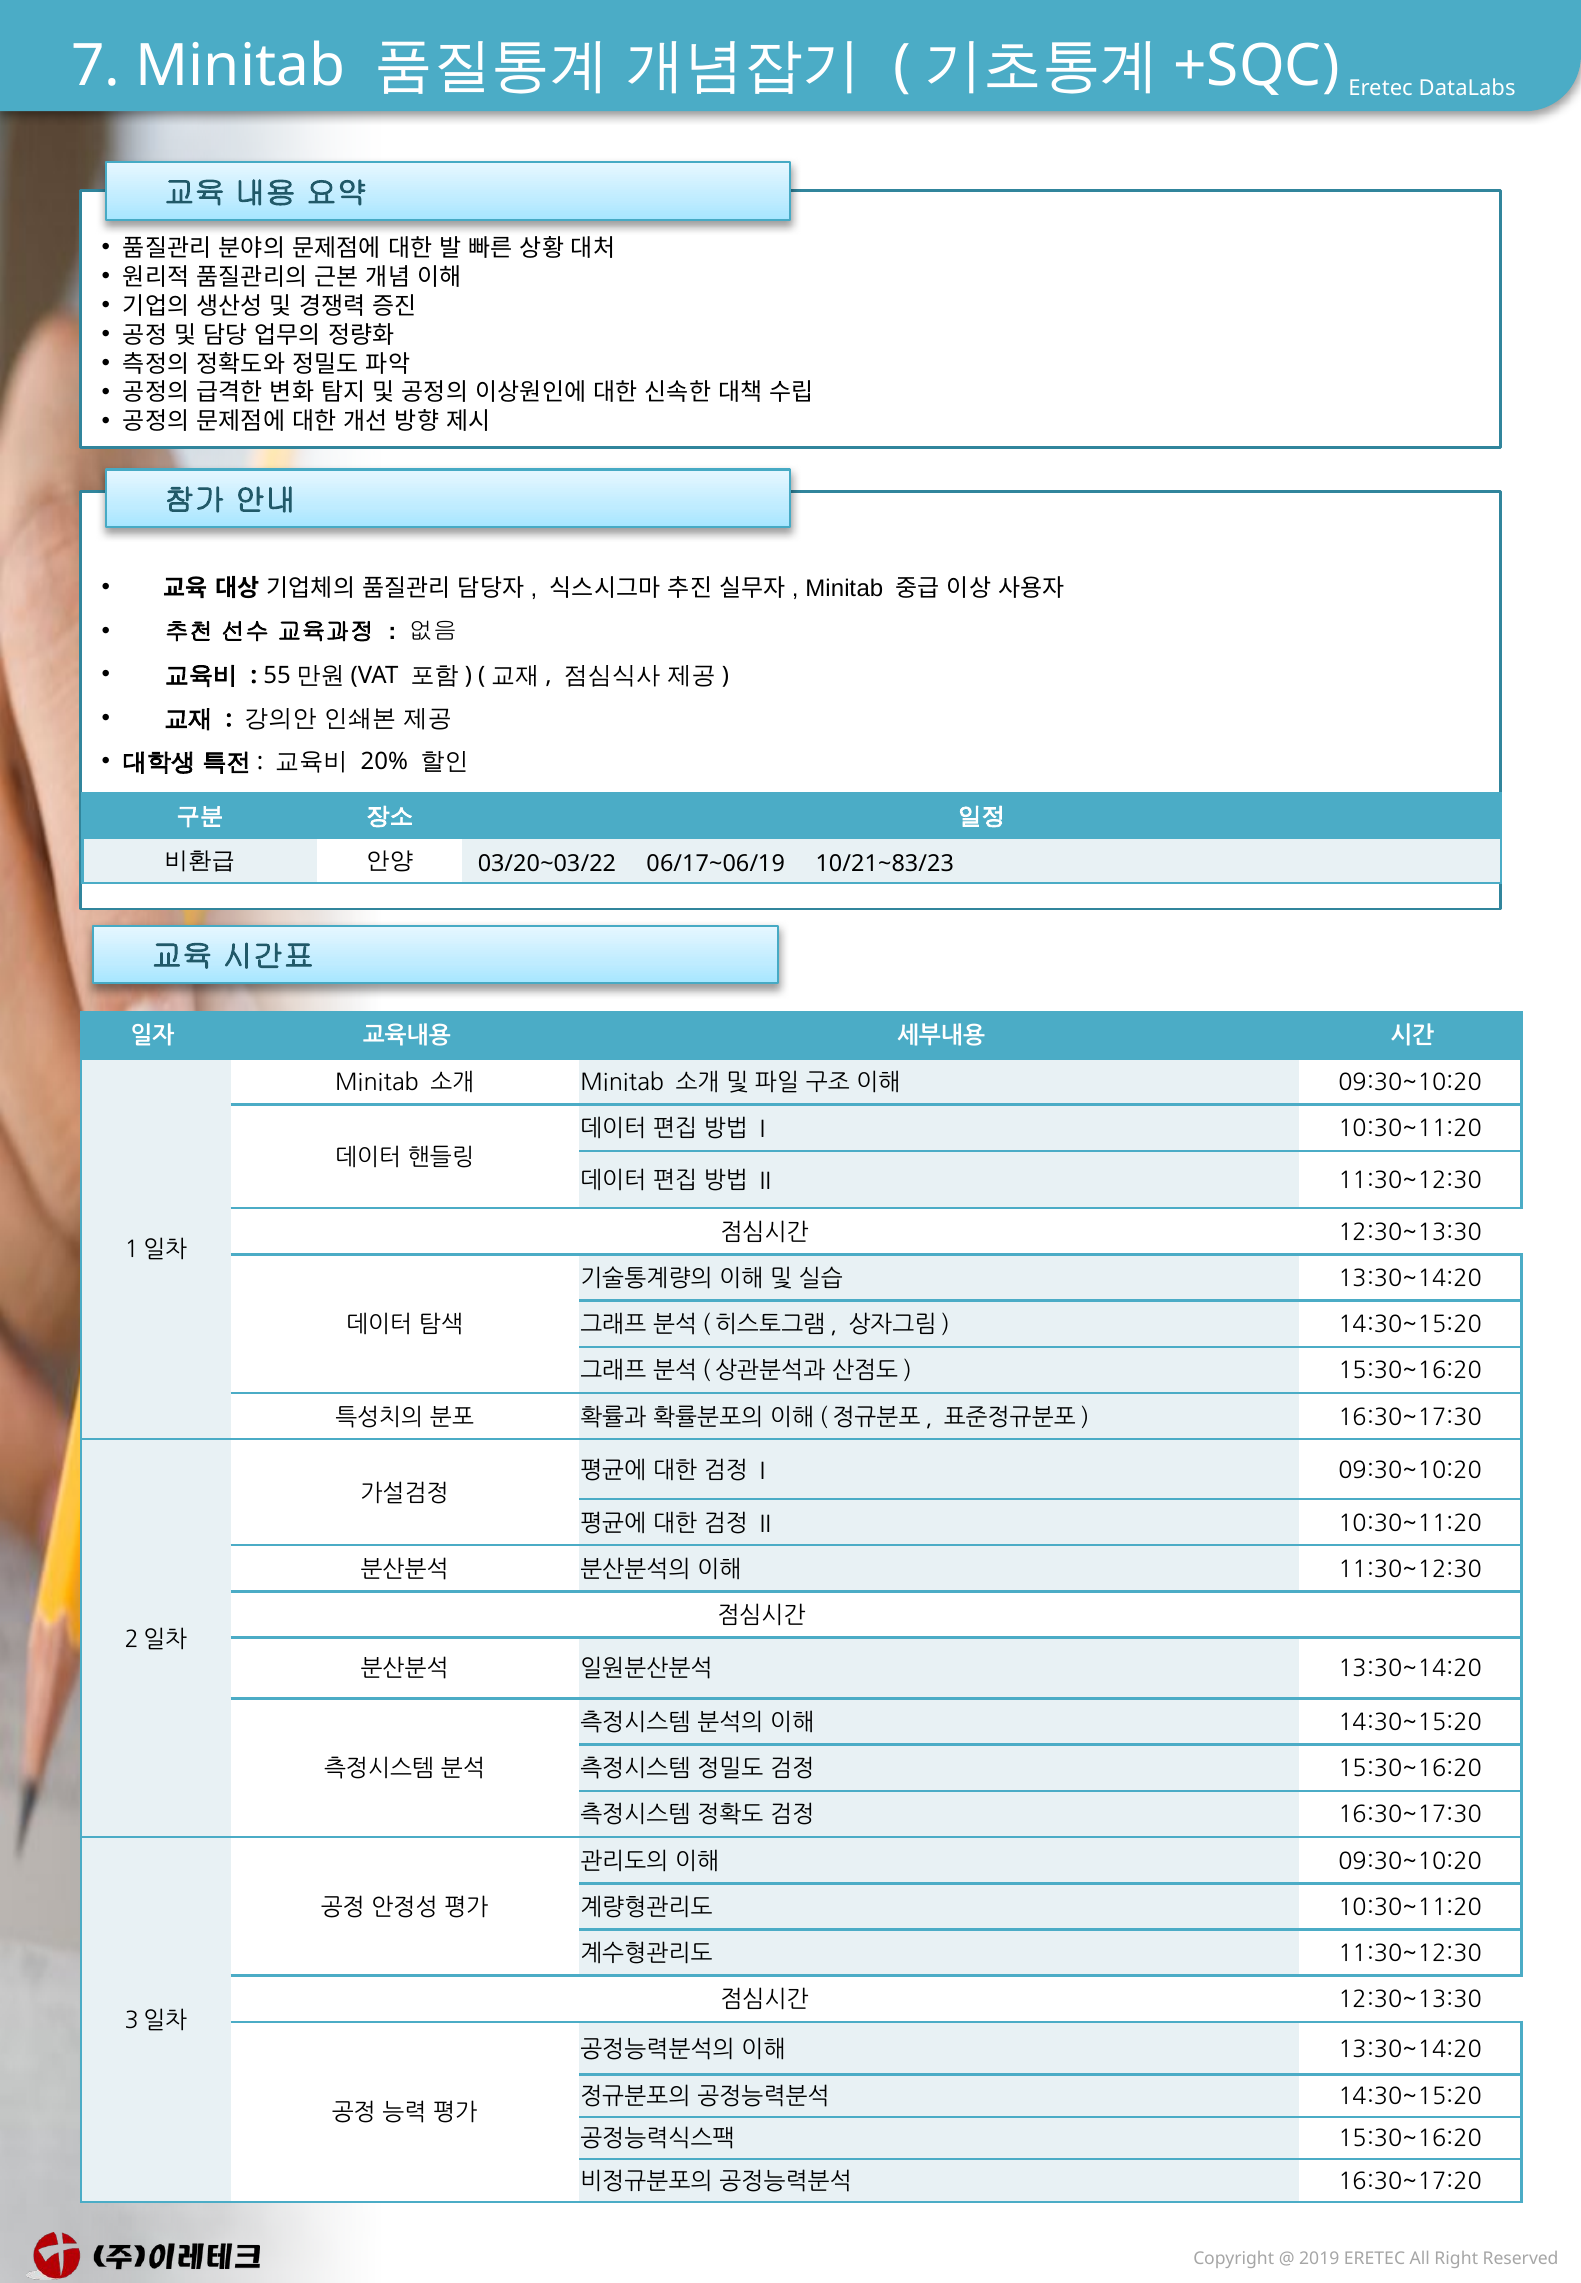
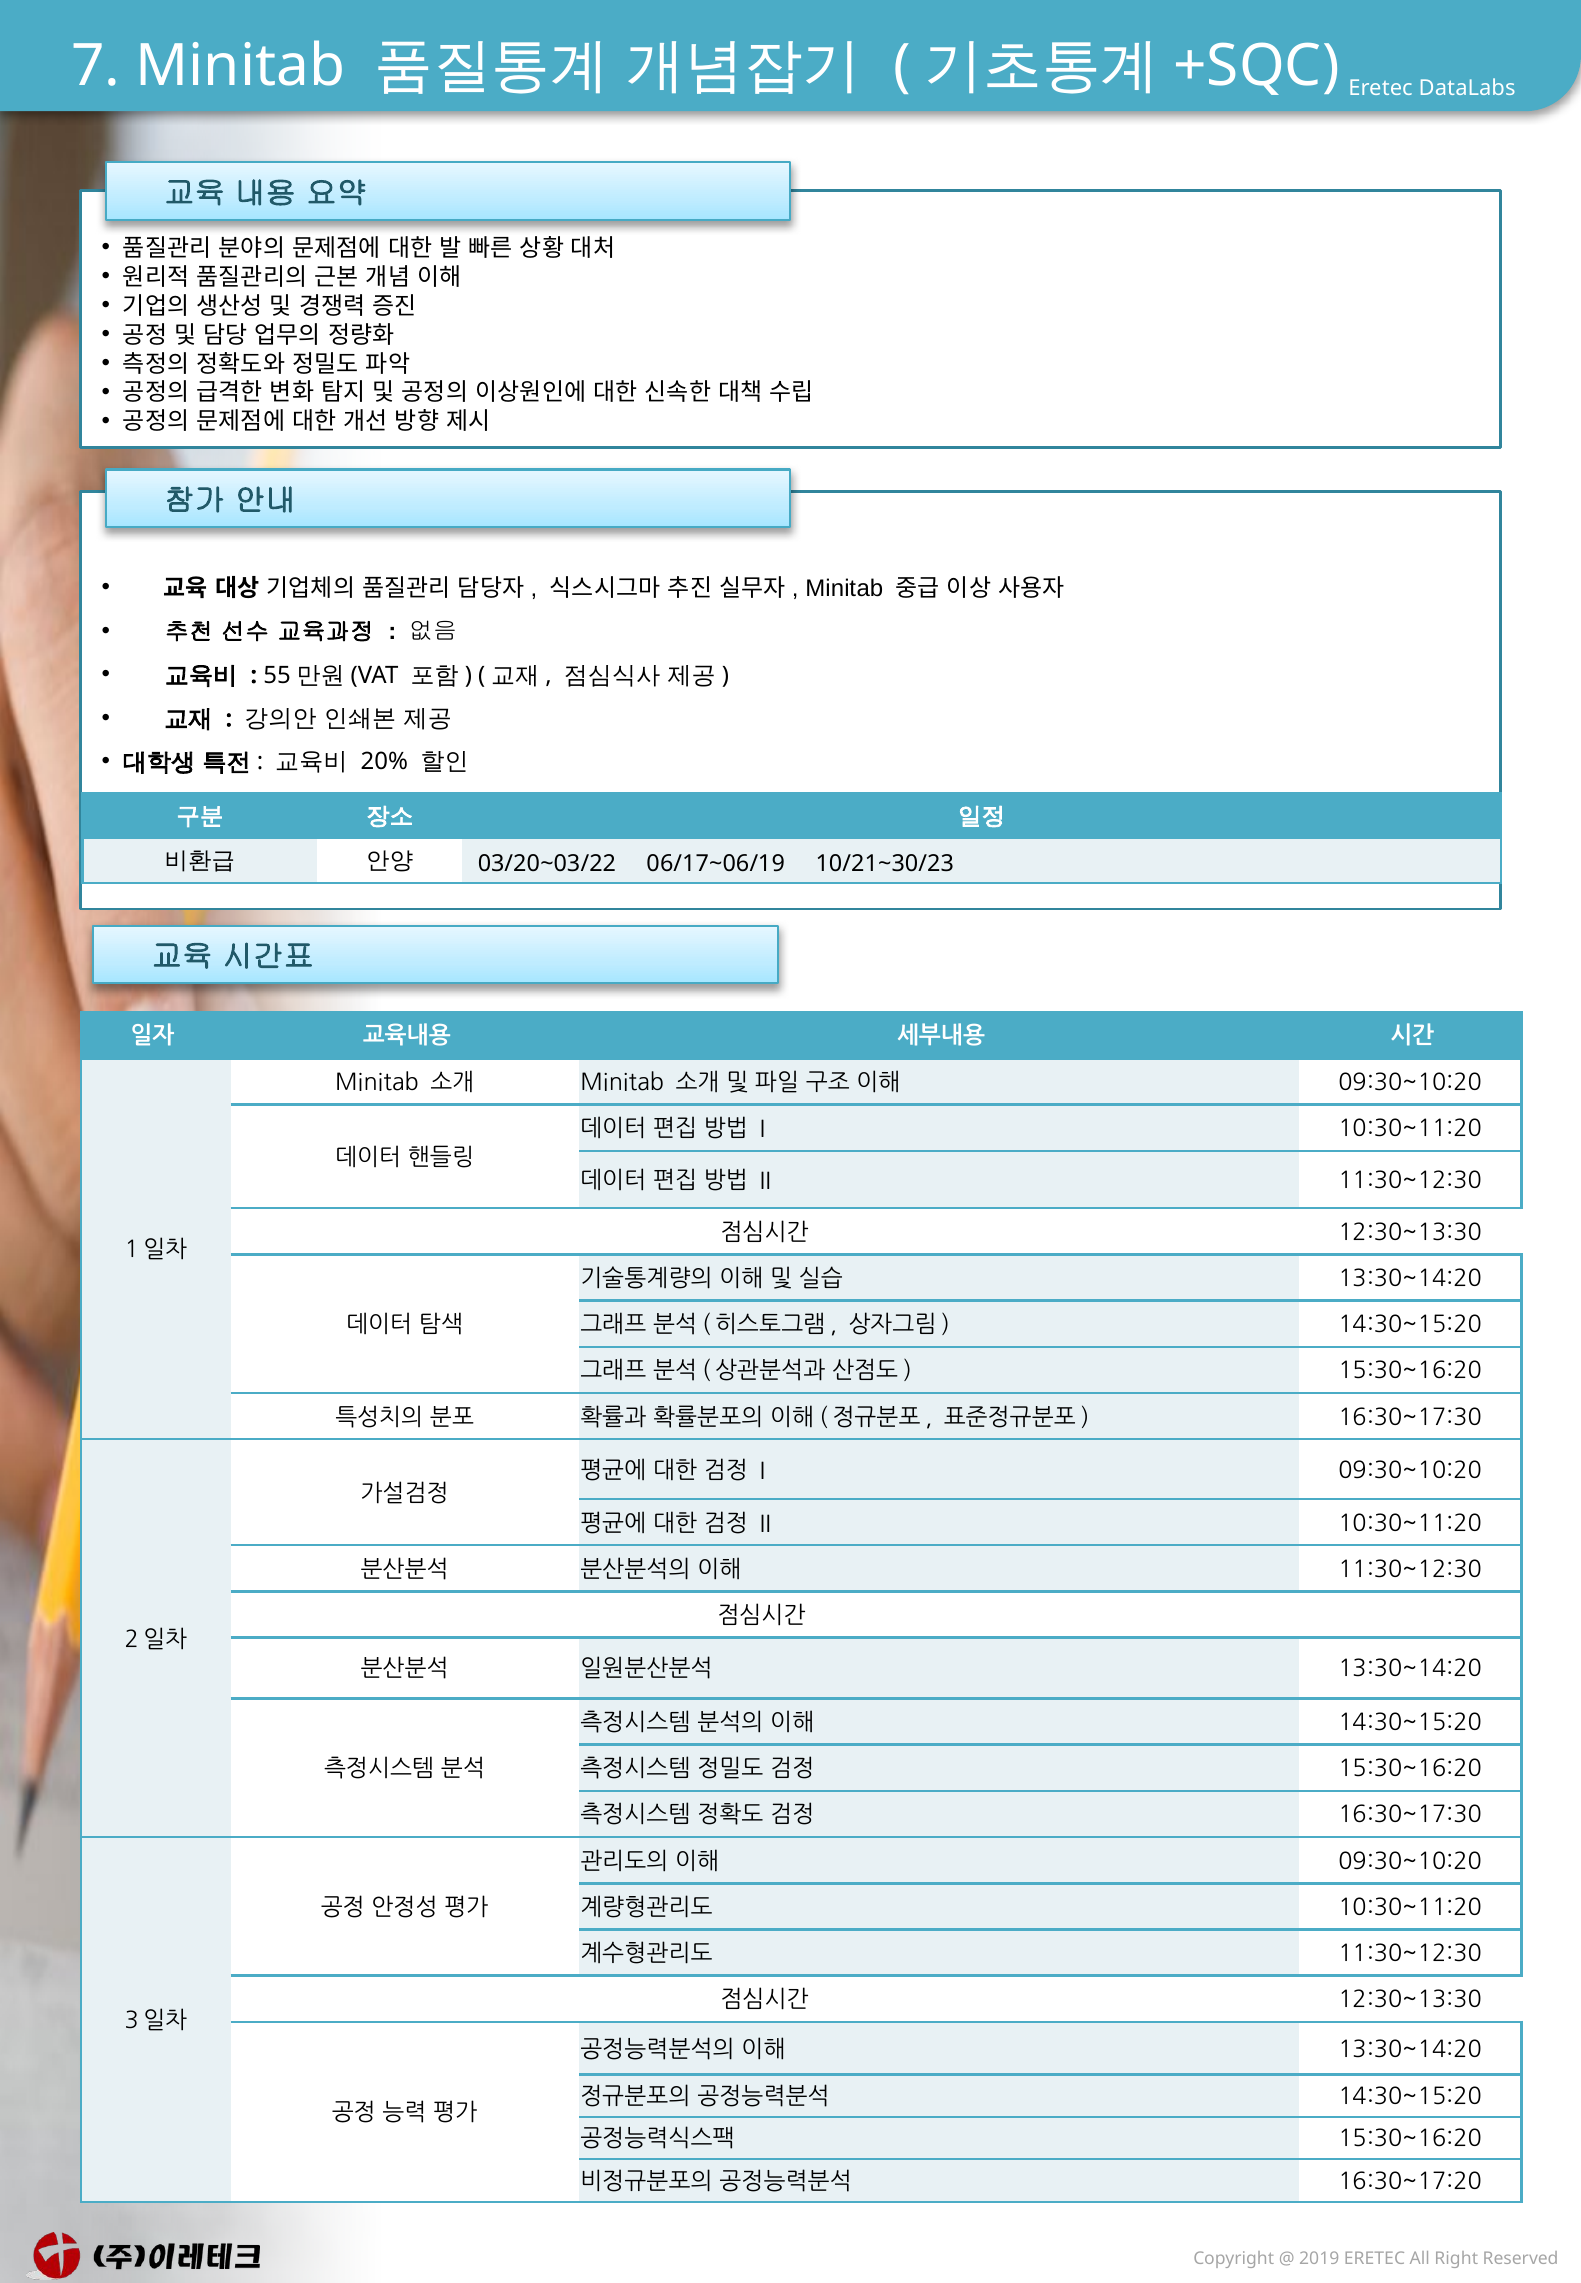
10/21~83/23: 10/21~83/23 -> 10/21~30/23
